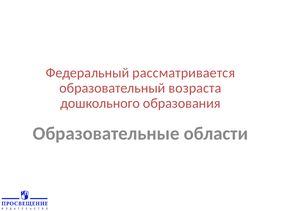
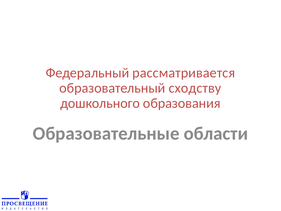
возраста: возраста -> сходству
